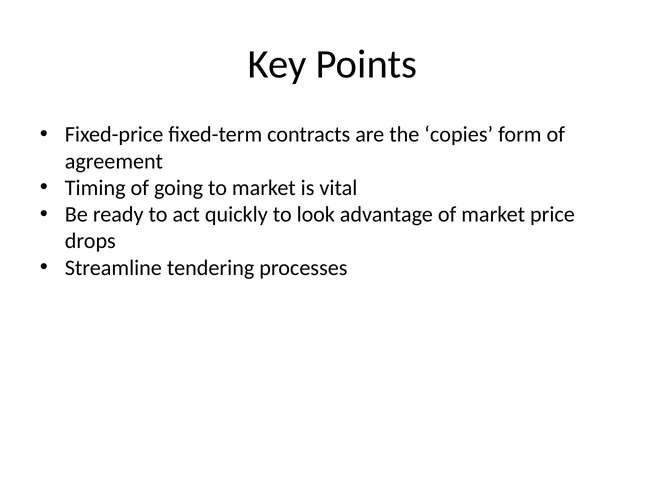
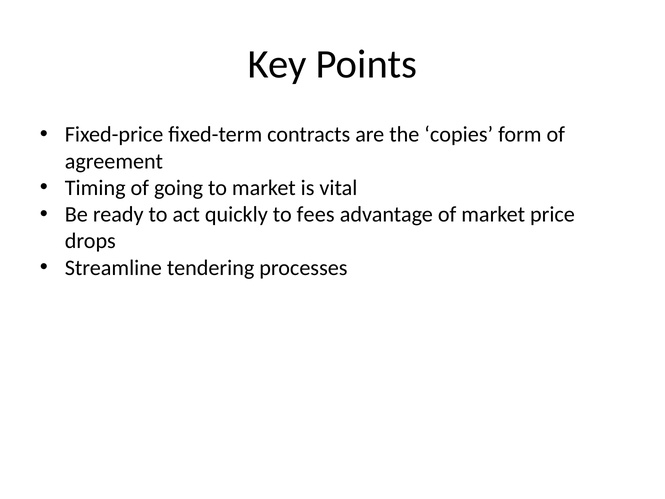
look: look -> fees
